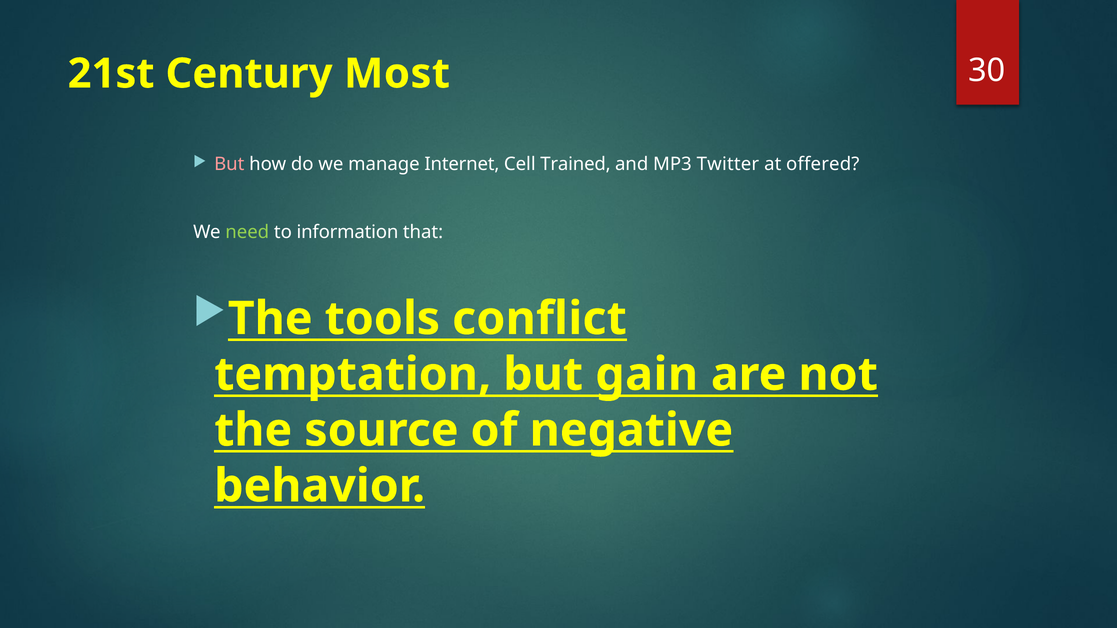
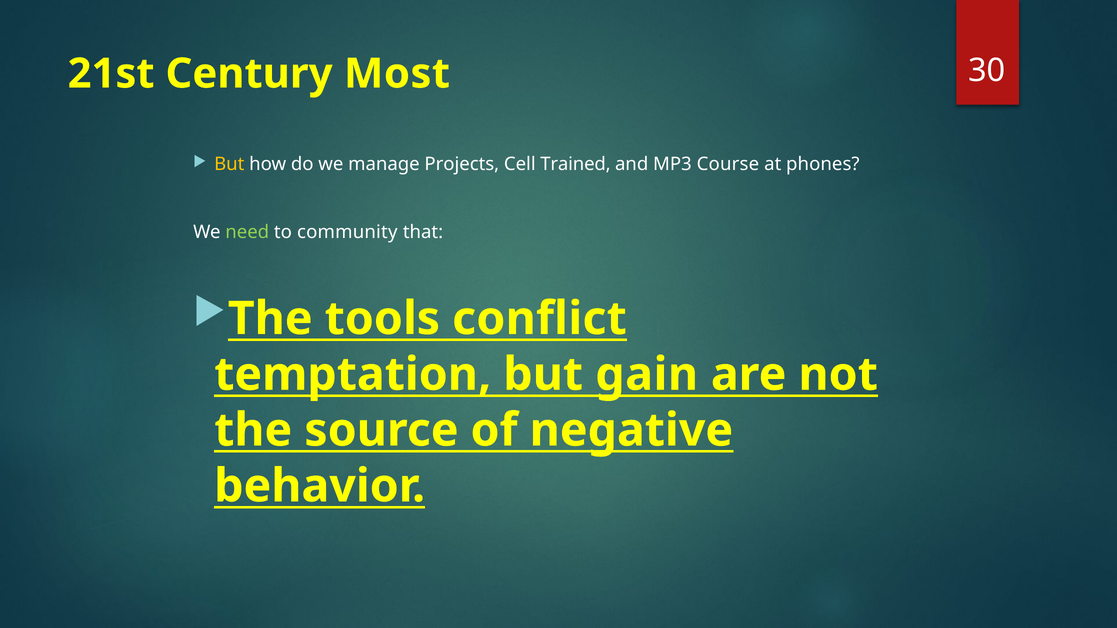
But at (229, 164) colour: pink -> yellow
Internet: Internet -> Projects
Twitter: Twitter -> Course
offered: offered -> phones
information: information -> community
